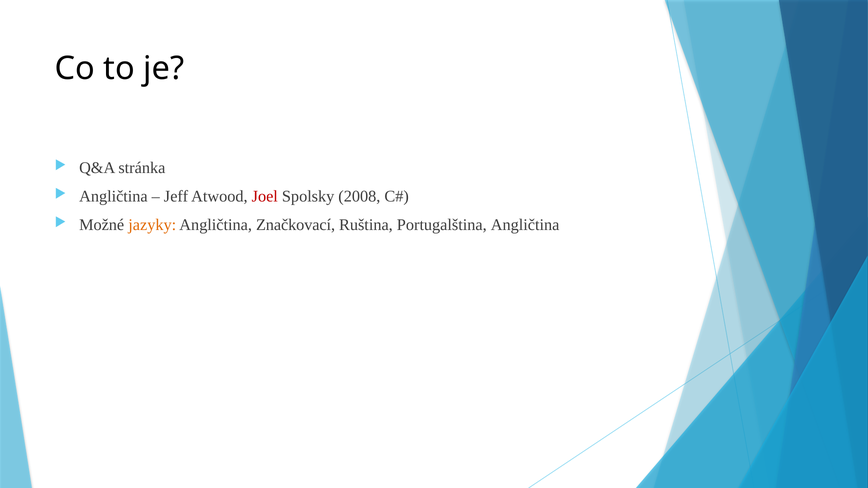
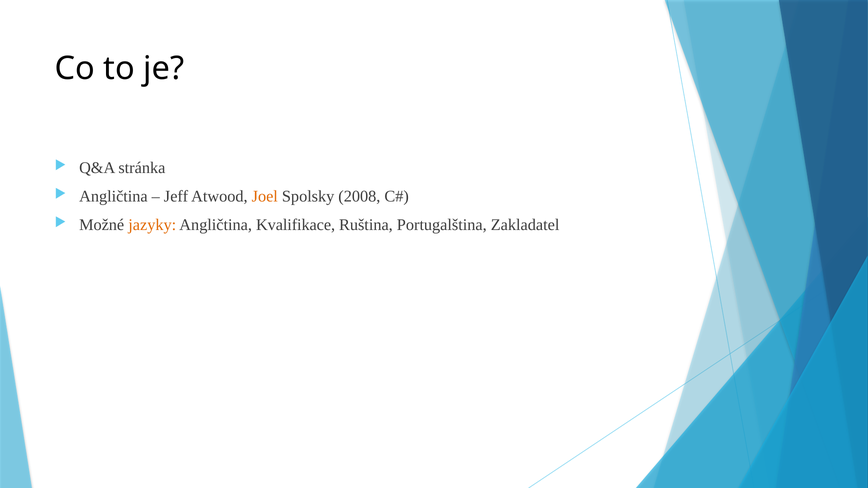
Joel colour: red -> orange
Značkovací: Značkovací -> Kvalifikace
Portugalština Angličtina: Angličtina -> Zakladatel
